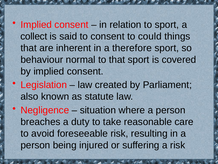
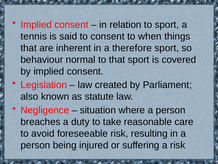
collect: collect -> tennis
could: could -> when
